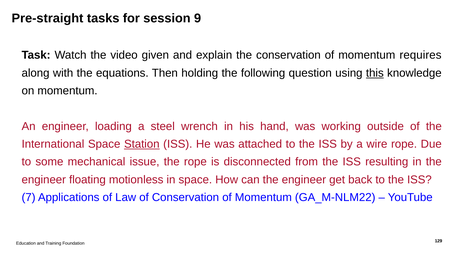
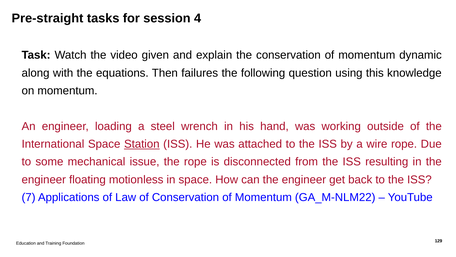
9: 9 -> 4
requires: requires -> dynamic
holding: holding -> failures
this underline: present -> none
